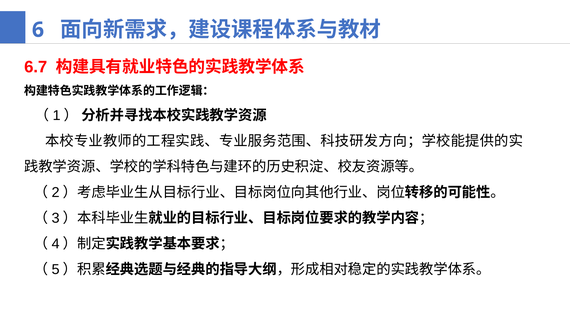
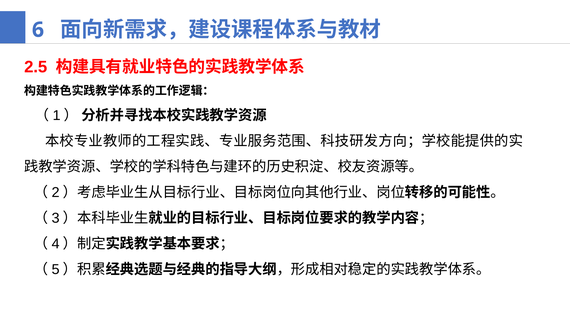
6.7: 6.7 -> 2.5
